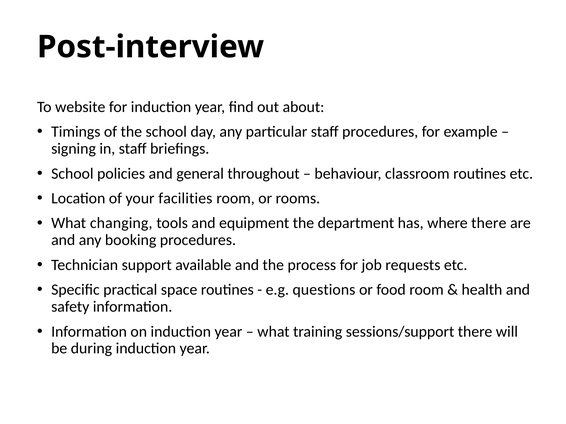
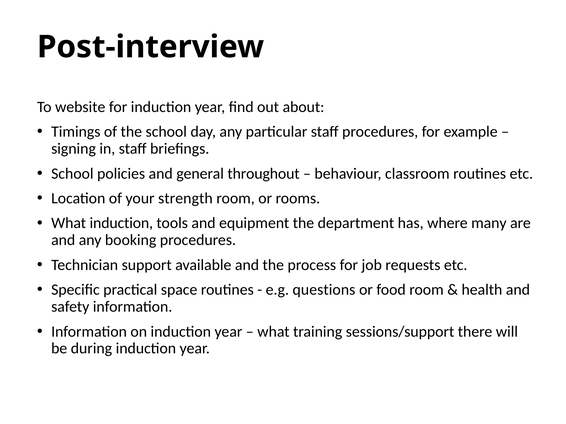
facilities: facilities -> strength
What changing: changing -> induction
where there: there -> many
